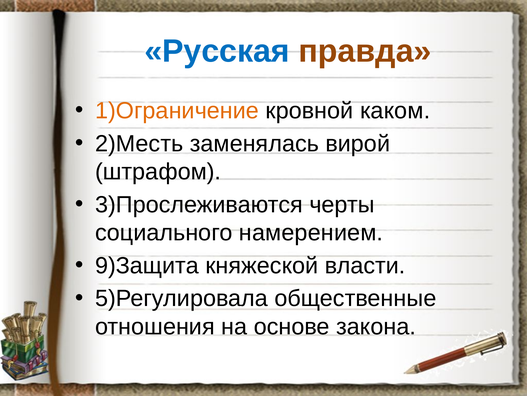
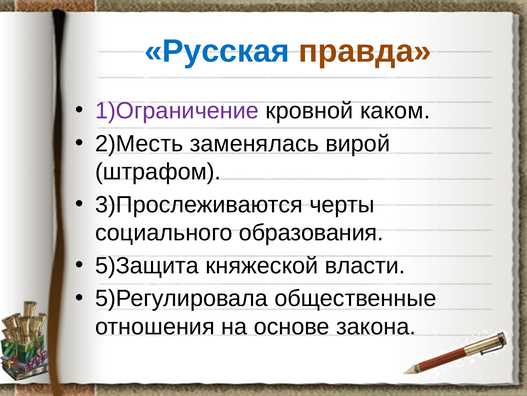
1)Ограничение colour: orange -> purple
намерением: намерением -> образования
9)Защита: 9)Защита -> 5)Защита
